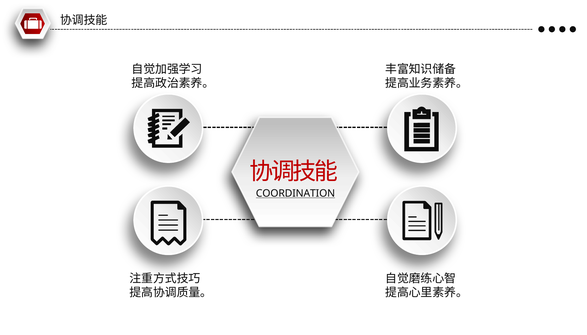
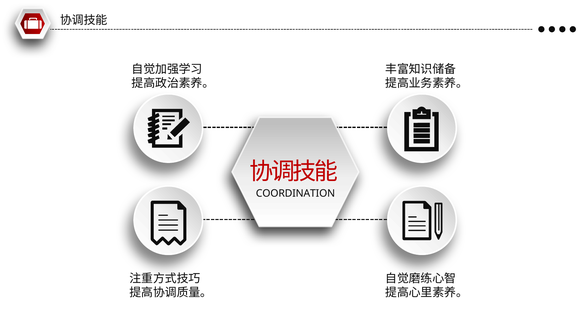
COORDINATION underline: present -> none
